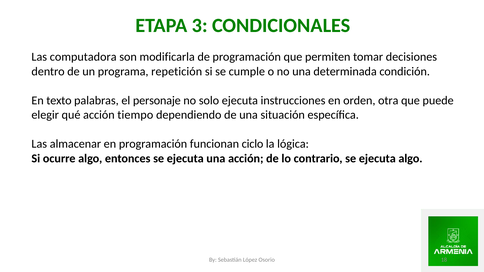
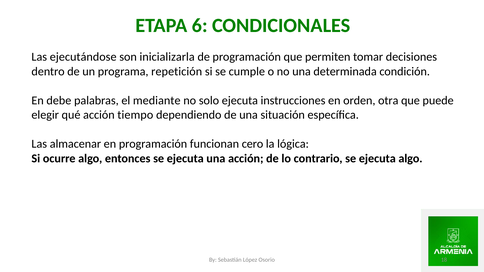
3: 3 -> 6
computadora: computadora -> ejecutándose
modificarla: modificarla -> inicializarla
texto: texto -> debe
personaje: personaje -> mediante
ciclo: ciclo -> cero
